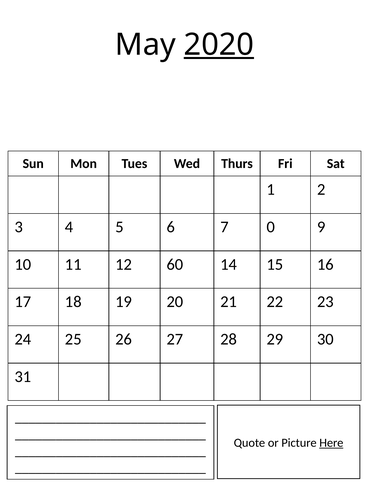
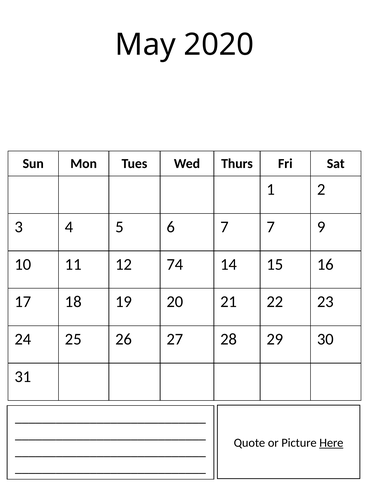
2020 underline: present -> none
7 0: 0 -> 7
60: 60 -> 74
